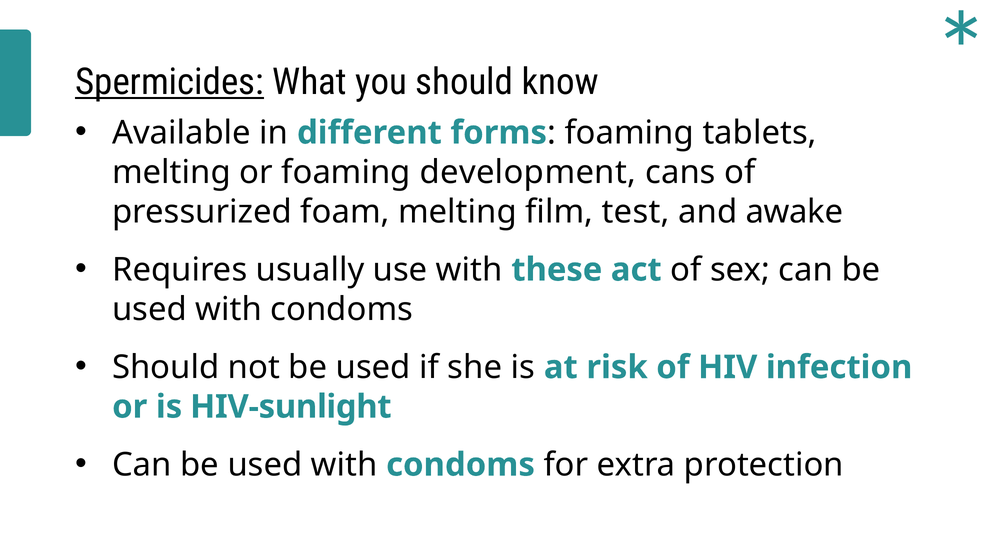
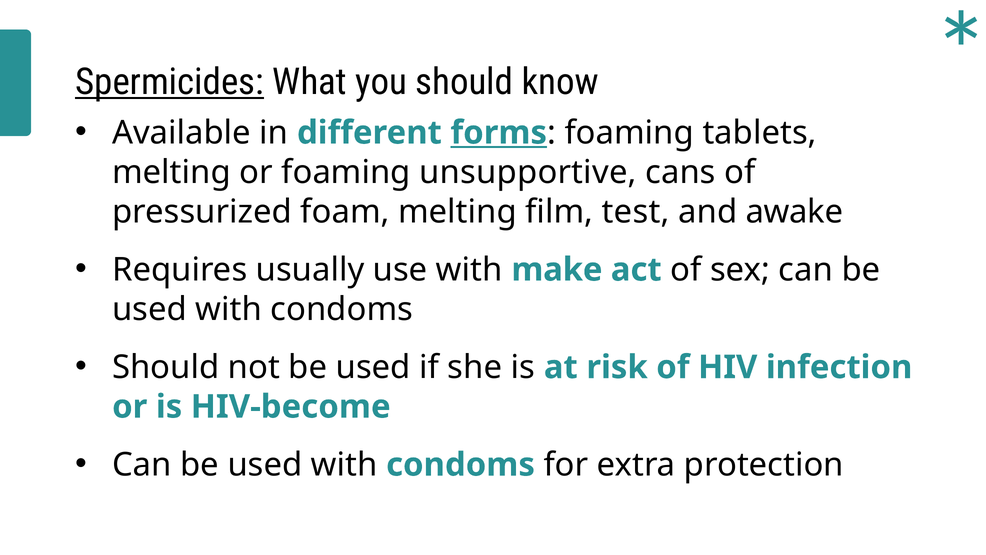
forms underline: none -> present
development: development -> unsupportive
these: these -> make
HIV-sunlight: HIV-sunlight -> HIV-become
